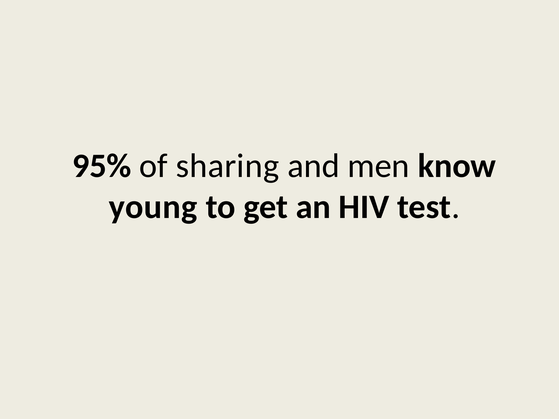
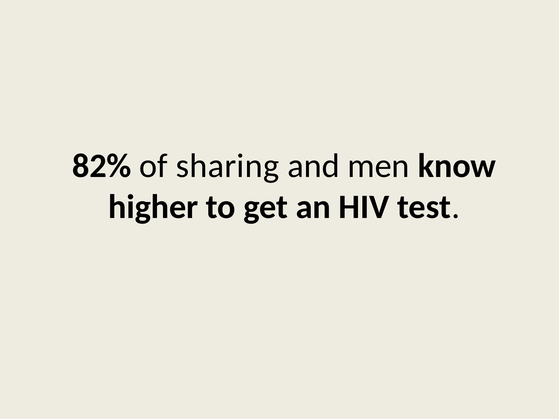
95%: 95% -> 82%
young: young -> higher
